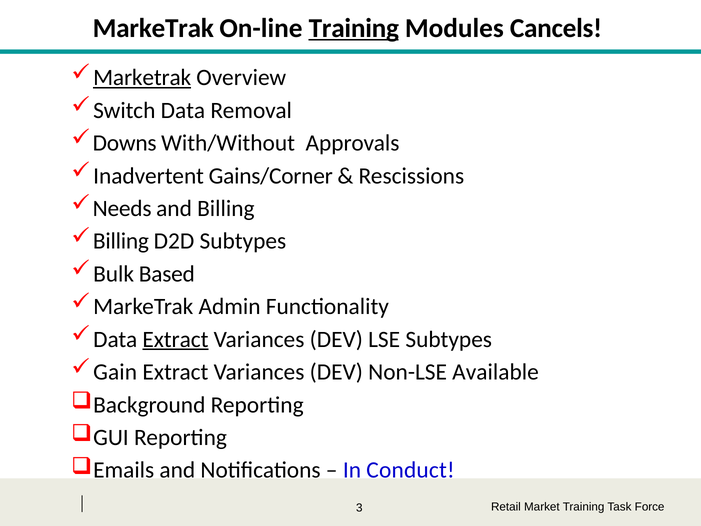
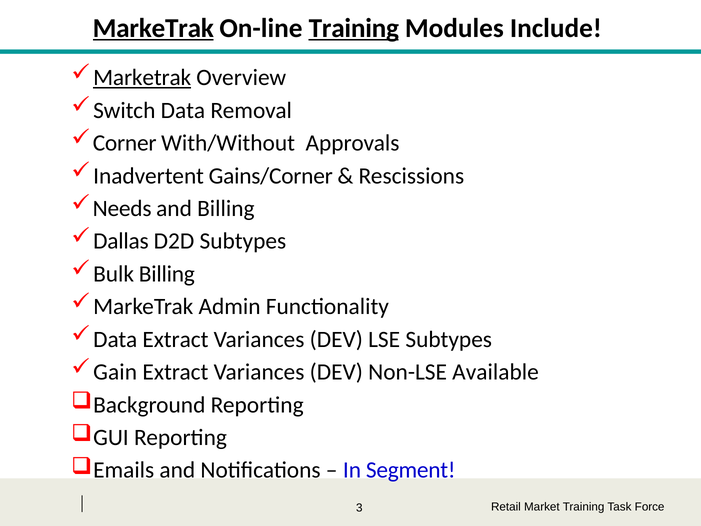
MarkeTrak at (153, 28) underline: none -> present
Cancels: Cancels -> Include
Downs: Downs -> Corner
Billing at (121, 241): Billing -> Dallas
Bulk Based: Based -> Billing
Extract at (175, 339) underline: present -> none
Conduct: Conduct -> Segment
